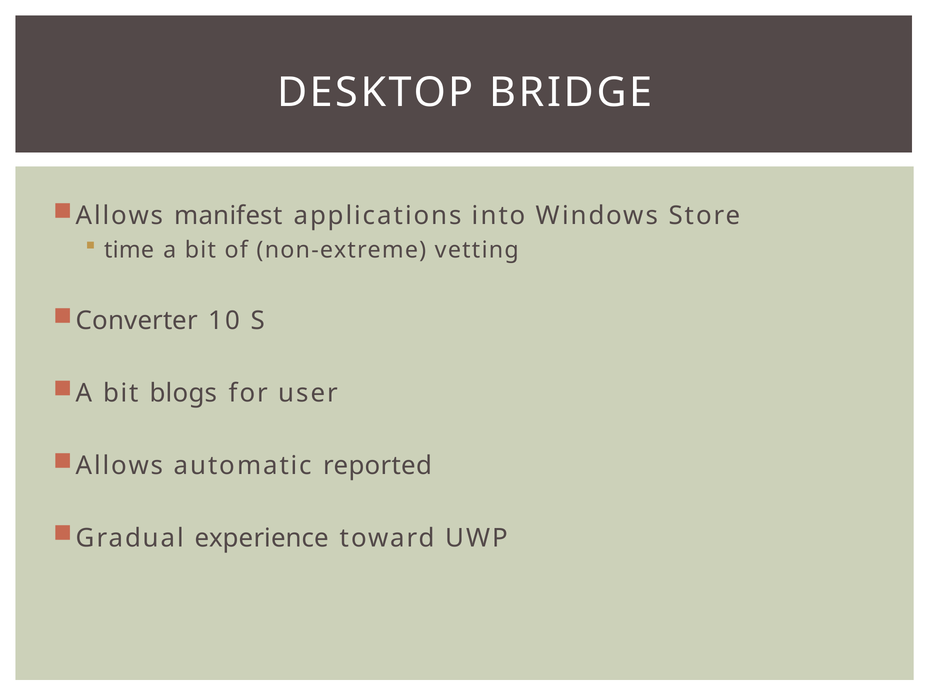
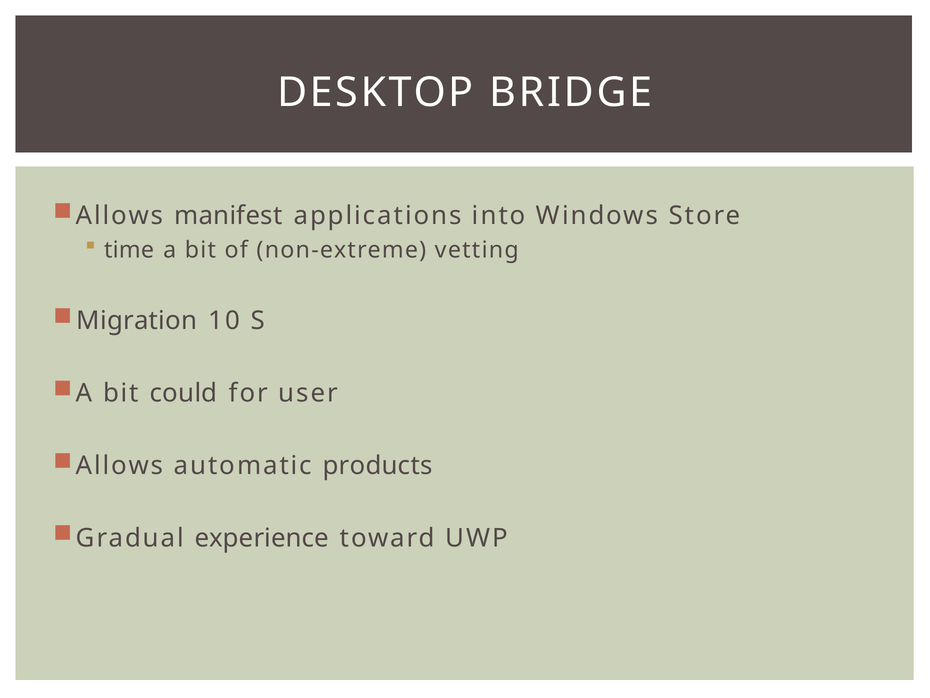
Converter: Converter -> Migration
blogs: blogs -> could
reported: reported -> products
